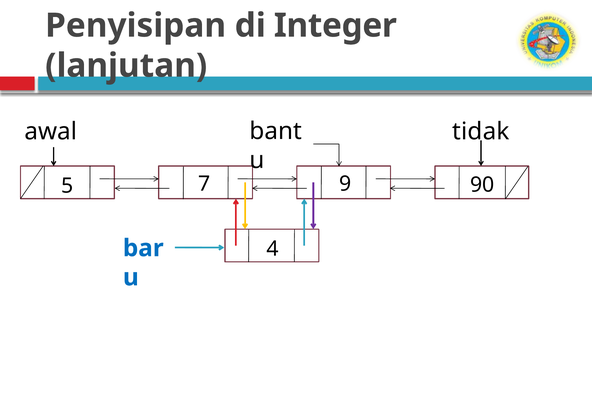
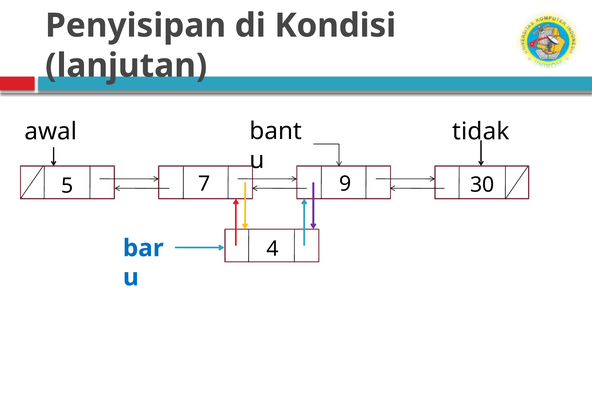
Integer: Integer -> Kondisi
90: 90 -> 30
